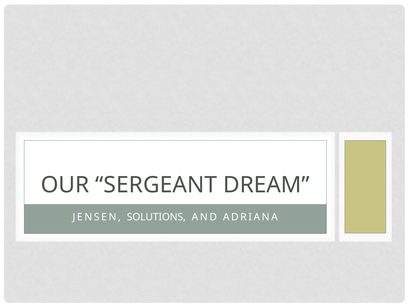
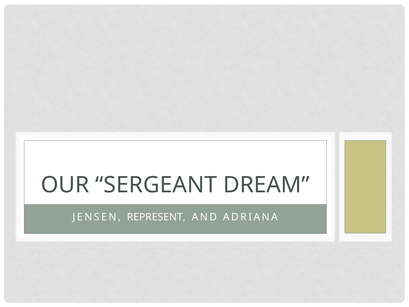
SOLUTIONS: SOLUTIONS -> REPRESENT
